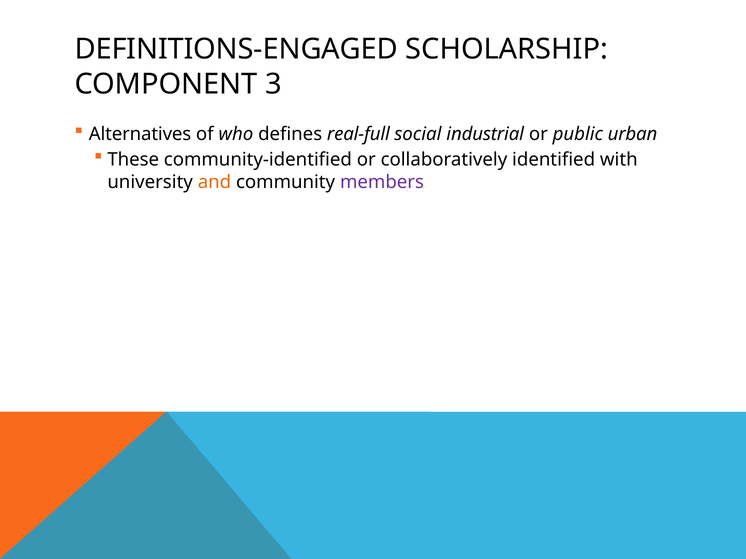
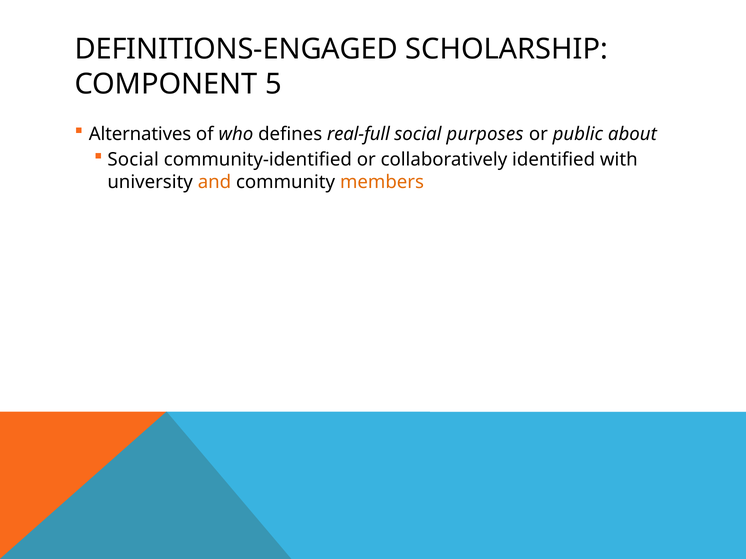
3: 3 -> 5
industrial: industrial -> purposes
urban: urban -> about
These at (133, 160): These -> Social
members colour: purple -> orange
